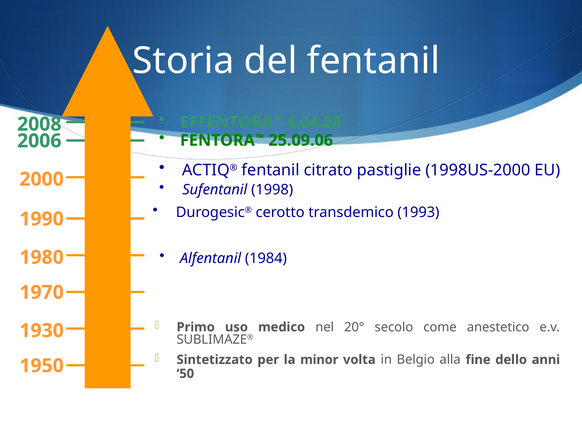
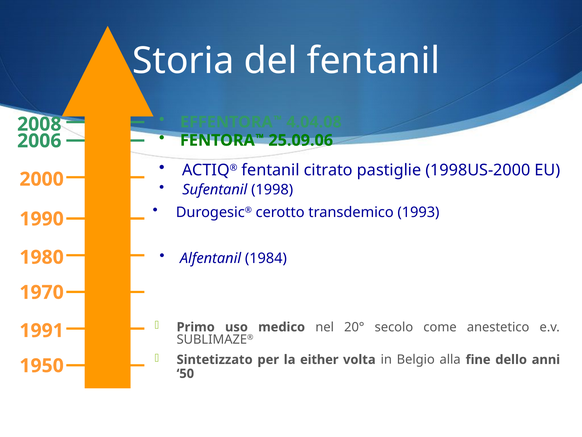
1930: 1930 -> 1991
minor: minor -> either
